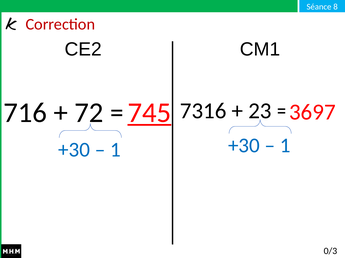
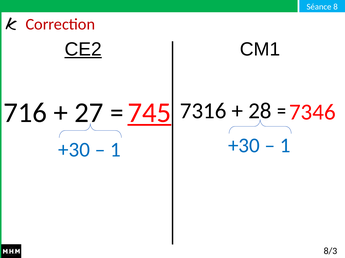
CE2 underline: none -> present
72: 72 -> 27
23: 23 -> 28
3697: 3697 -> 7346
0/3: 0/3 -> 8/3
